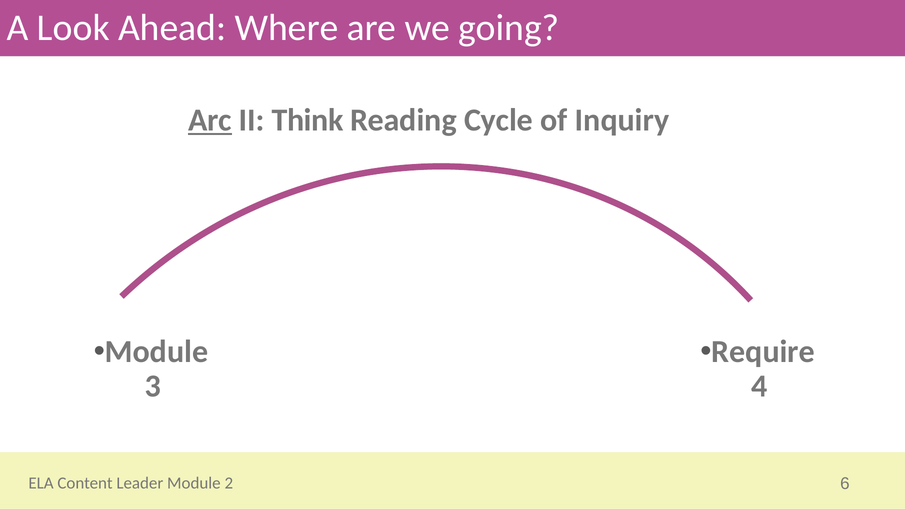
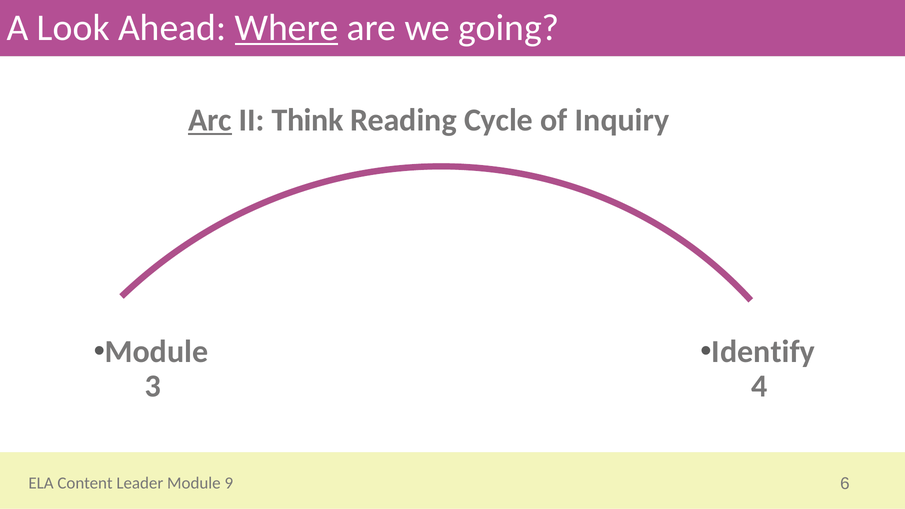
Where underline: none -> present
Require: Require -> Identify
2: 2 -> 9
